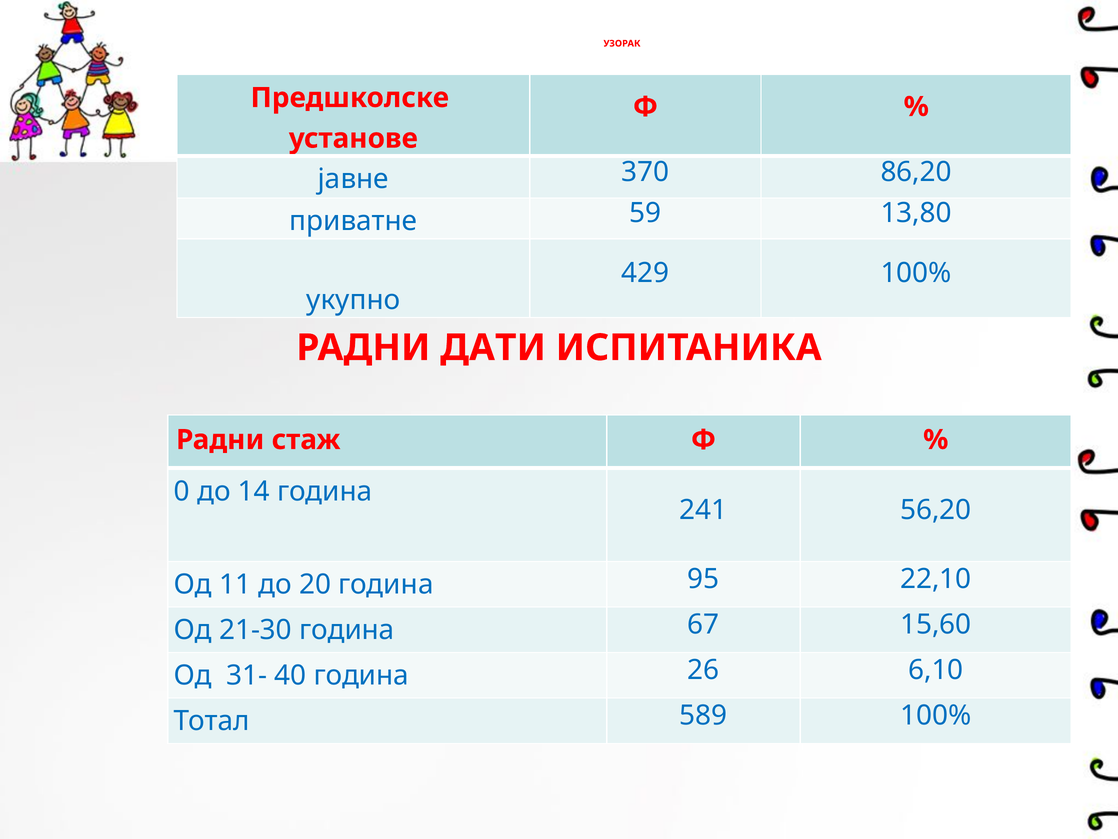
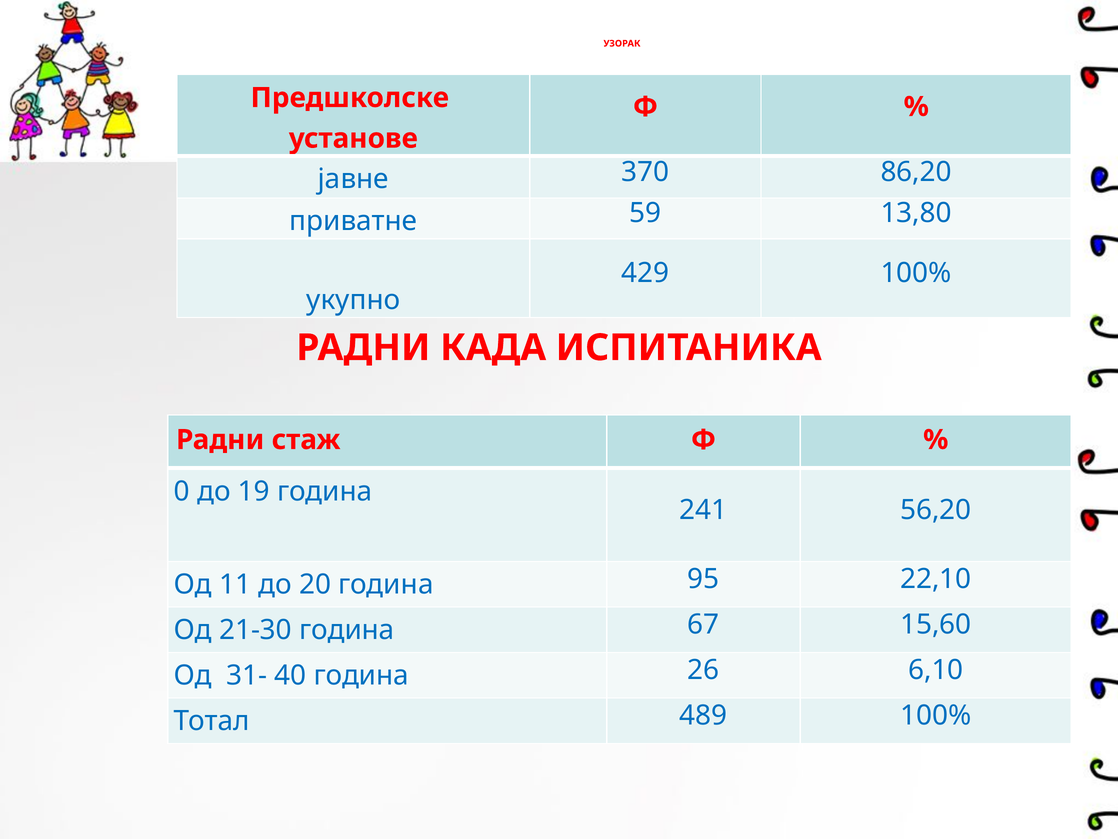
ДАТИ: ДАТИ -> КАДА
14: 14 -> 19
589: 589 -> 489
